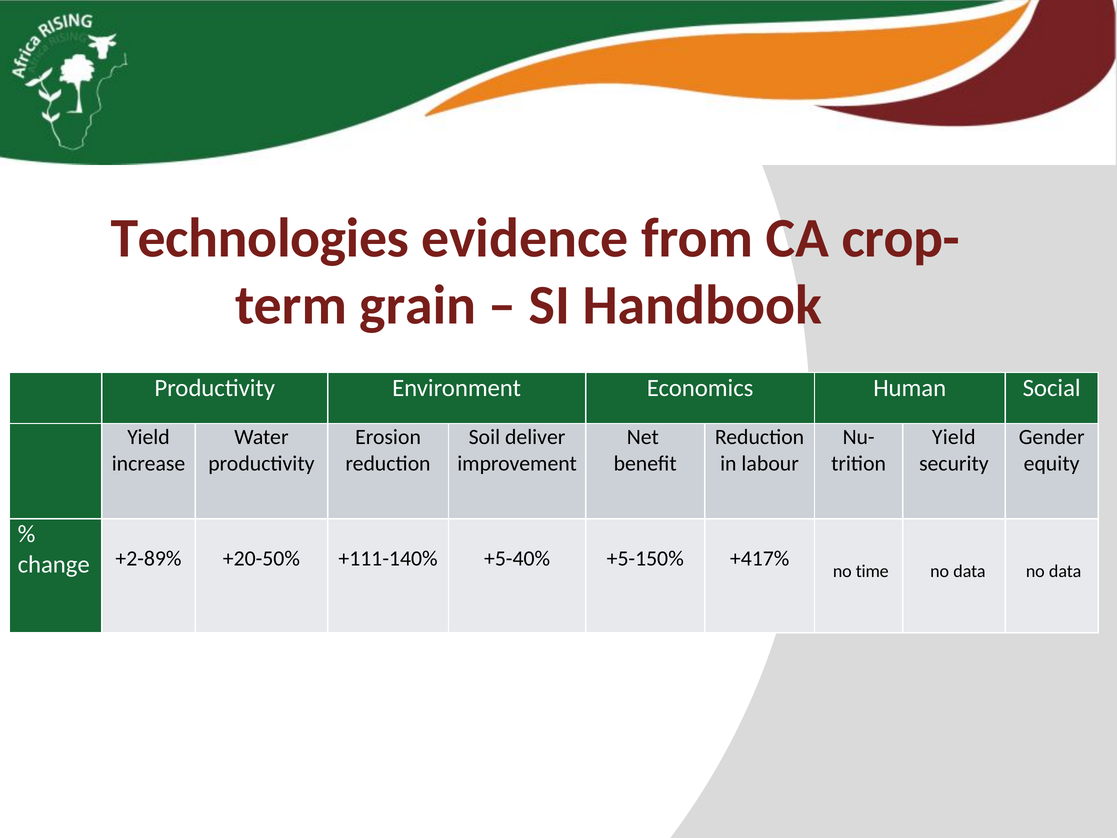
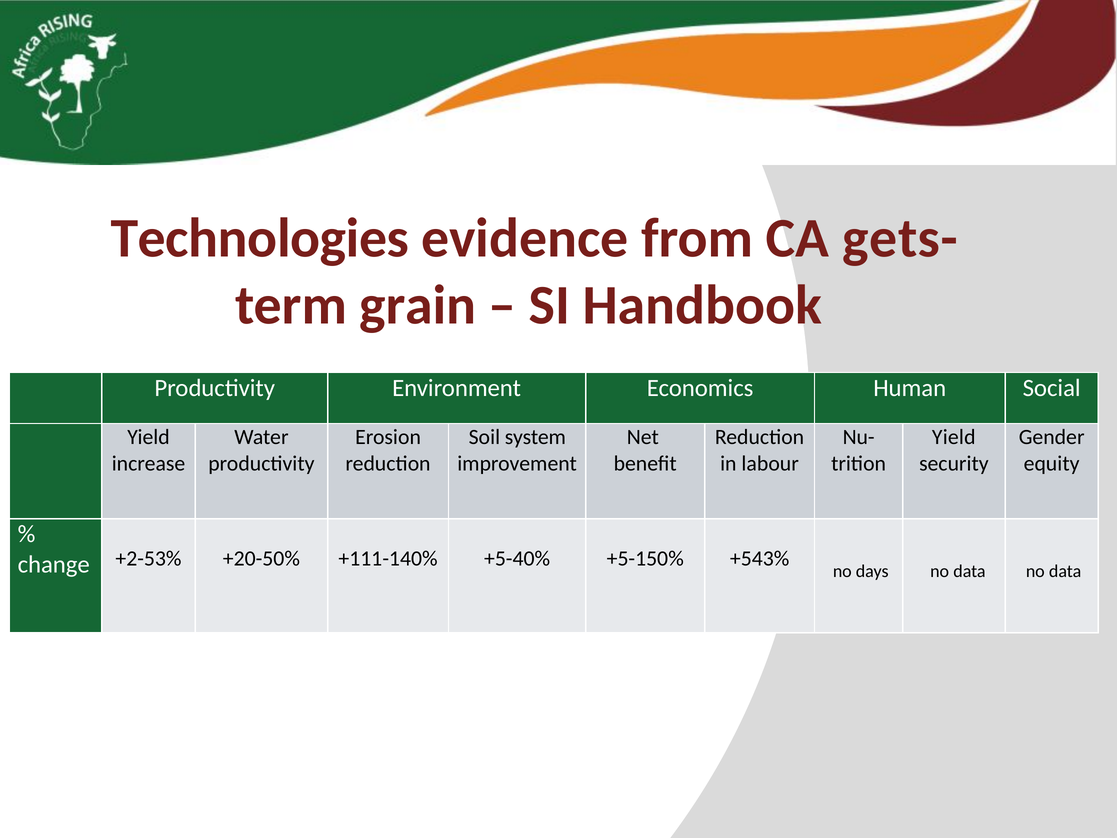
crop-: crop- -> gets-
deliver: deliver -> system
+2-89%: +2-89% -> +2-53%
+417%: +417% -> +543%
time: time -> days
